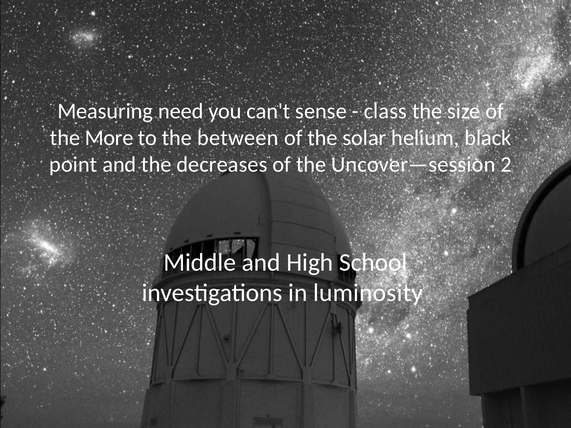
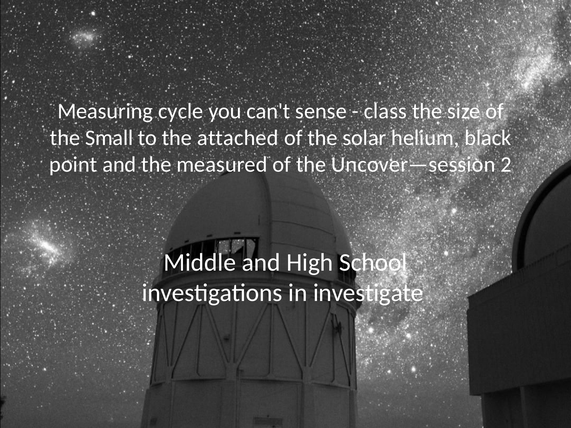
need: need -> cycle
More: More -> Small
between: between -> attached
decreases: decreases -> measured
luminosity: luminosity -> investigate
